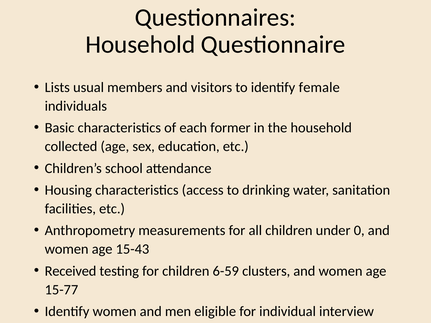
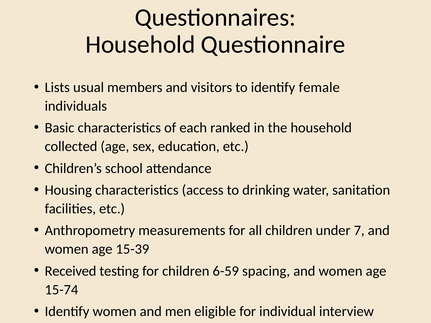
former: former -> ranked
0: 0 -> 7
15-43: 15-43 -> 15-39
clusters: clusters -> spacing
15-77: 15-77 -> 15-74
